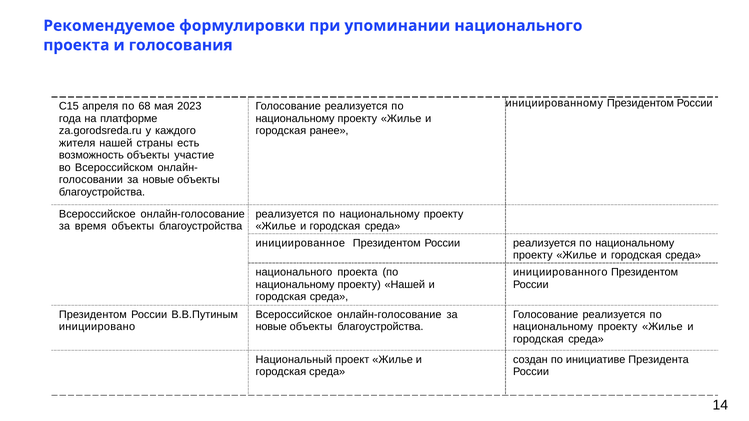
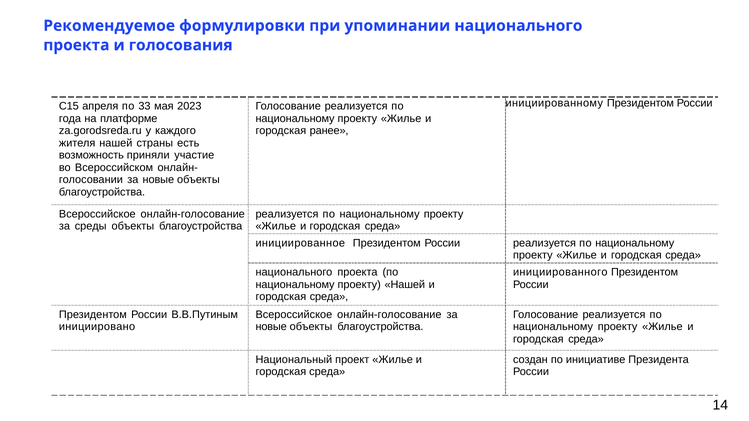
68: 68 -> 33
возможность объекты: объекты -> приняли
время: время -> среды
